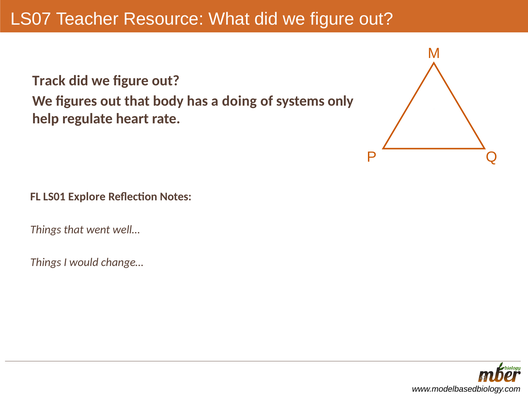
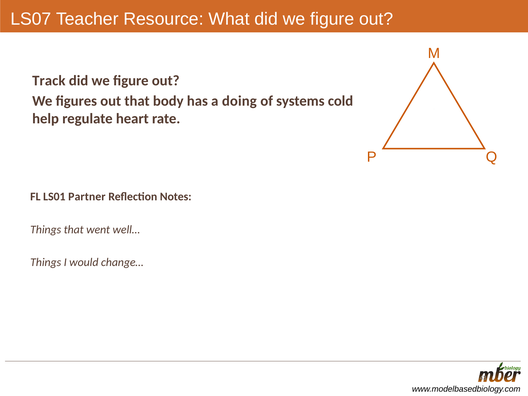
only: only -> cold
Explore: Explore -> Partner
